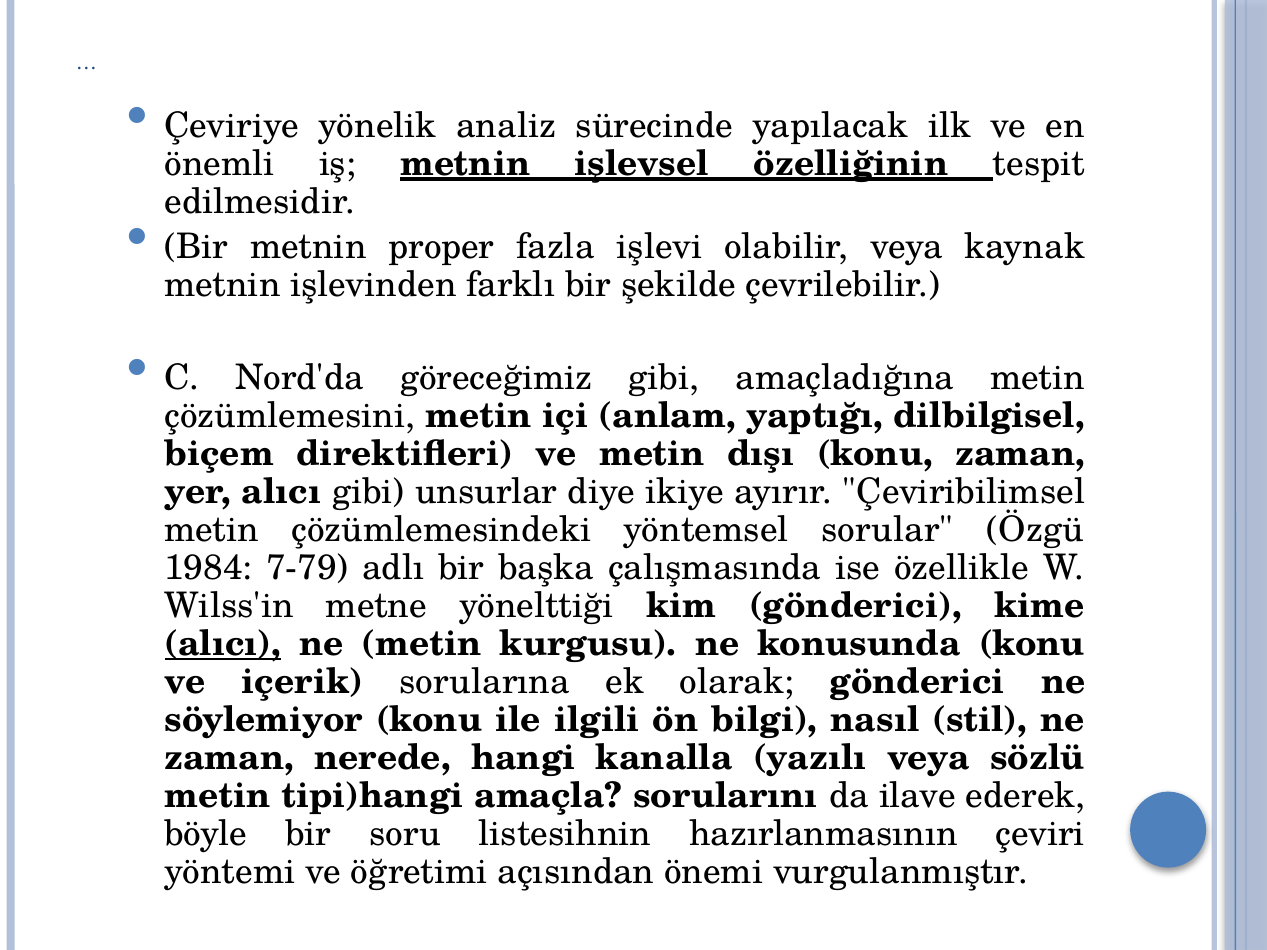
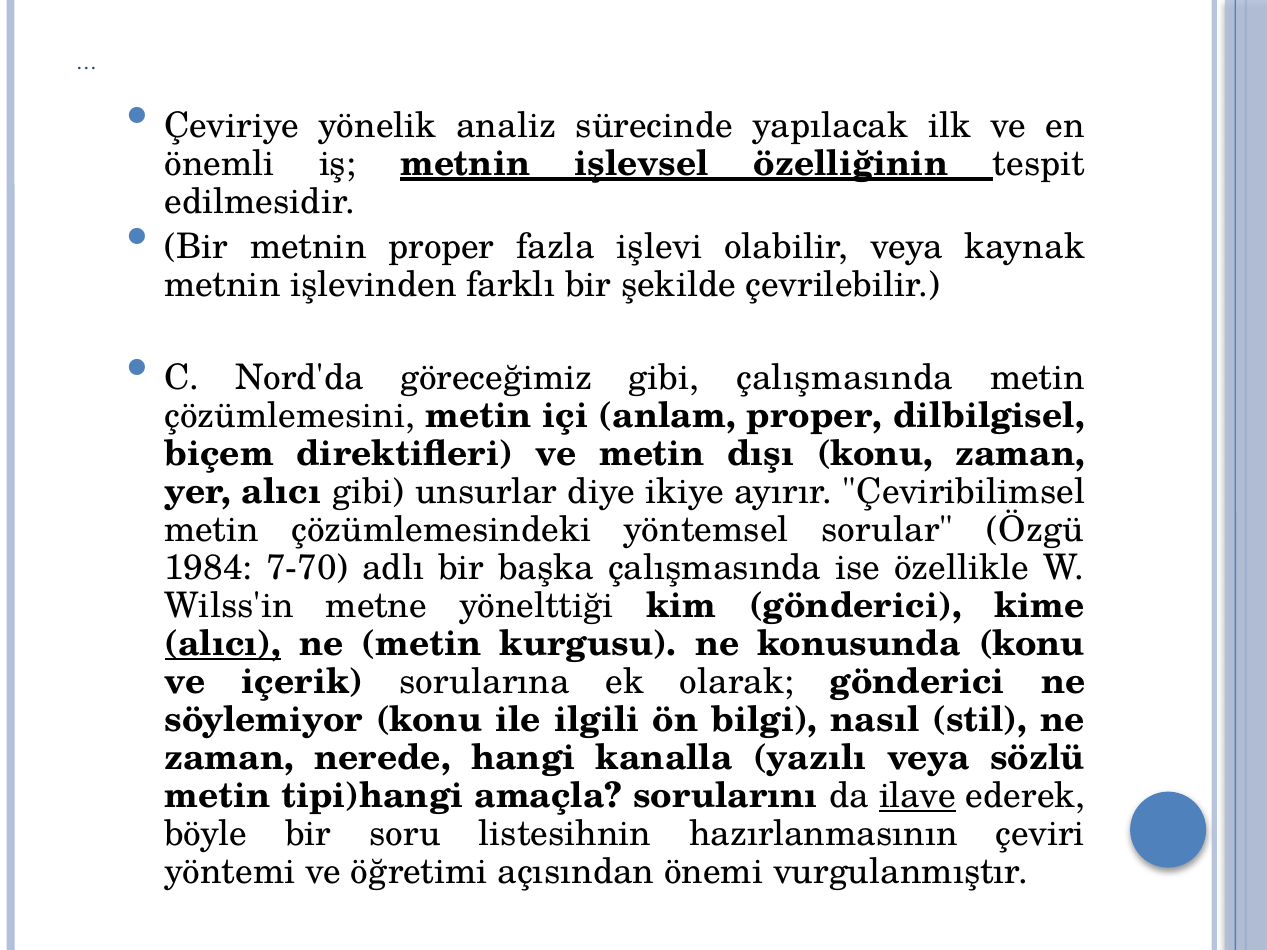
gibi amaçladığına: amaçladığına -> çalışmasında
anlam yaptığı: yaptığı -> proper
7-79: 7-79 -> 7-70
ilave underline: none -> present
